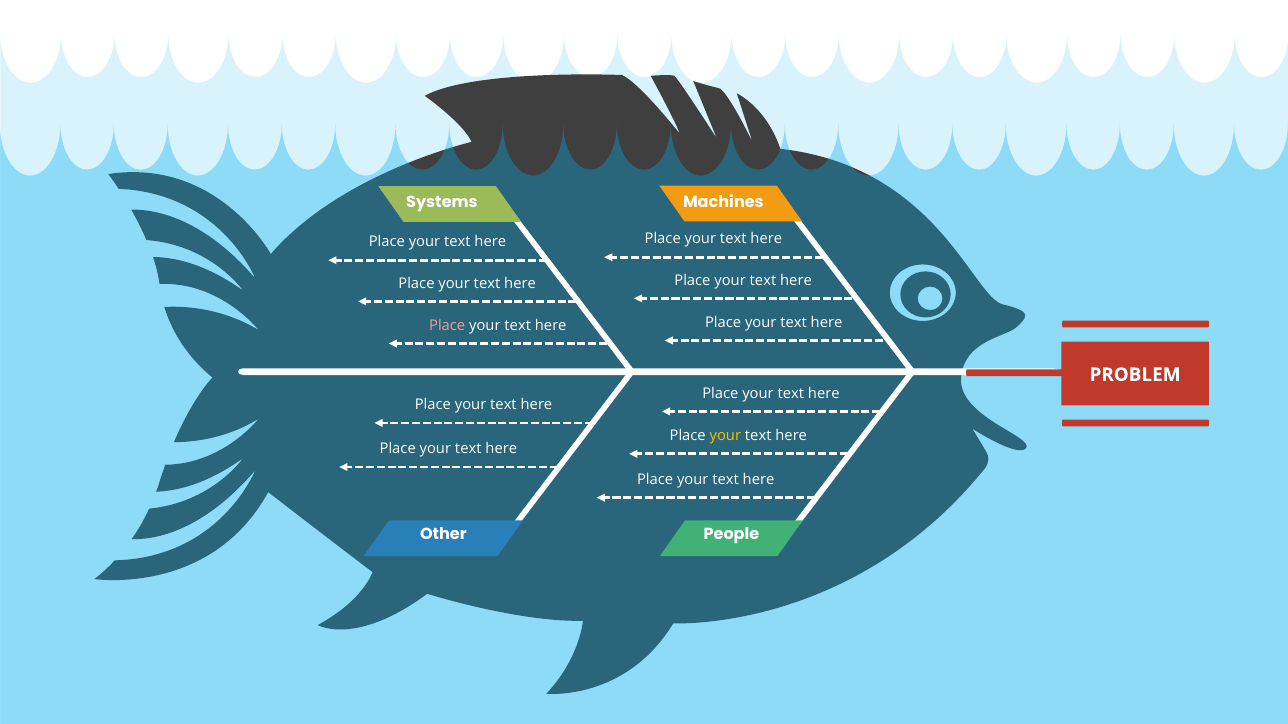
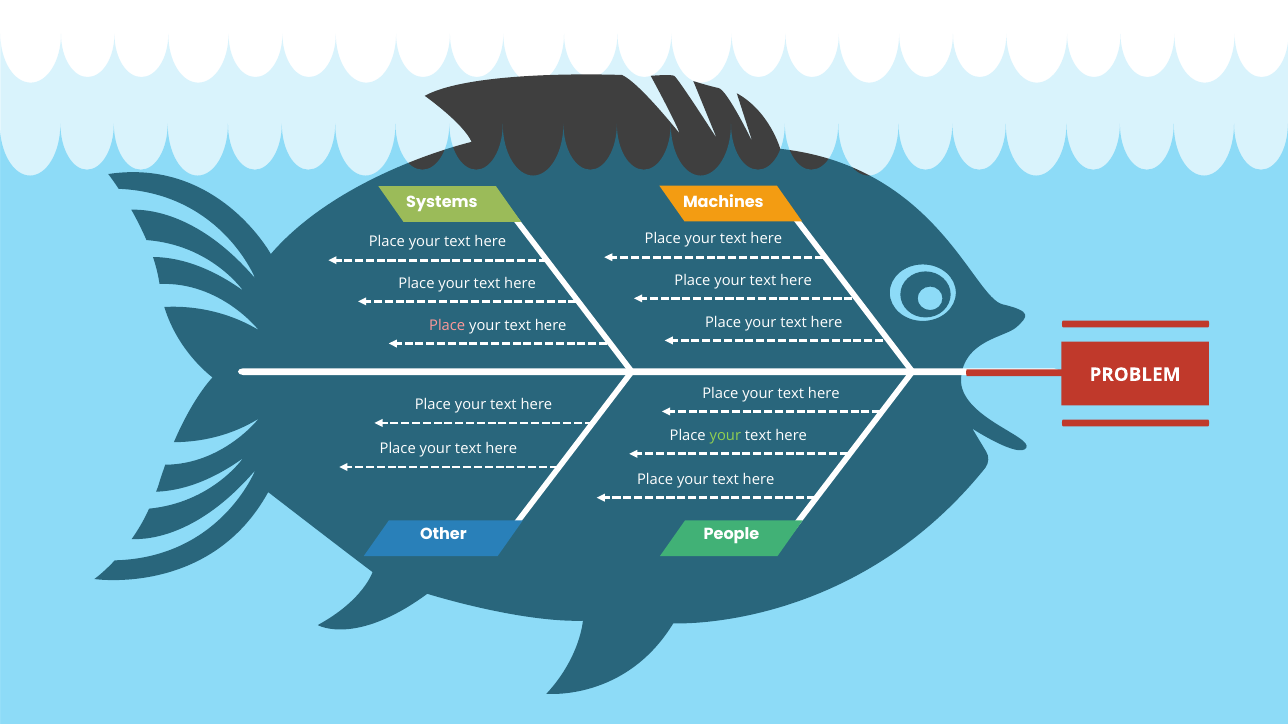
your at (725, 436) colour: yellow -> light green
